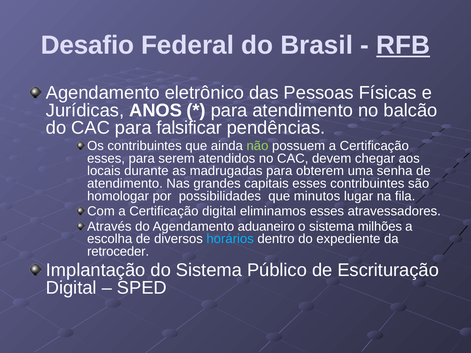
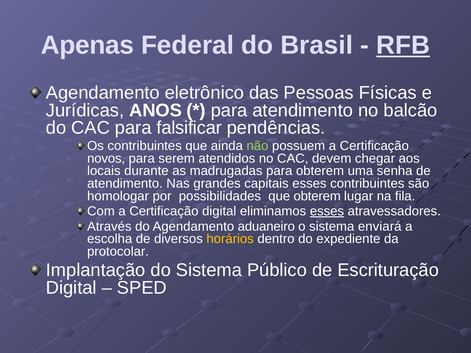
Desafio: Desafio -> Apenas
esses at (106, 158): esses -> novos
que minutos: minutos -> obterem
esses at (327, 211) underline: none -> present
milhões: milhões -> enviará
horários colour: light blue -> yellow
retroceder: retroceder -> protocolar
